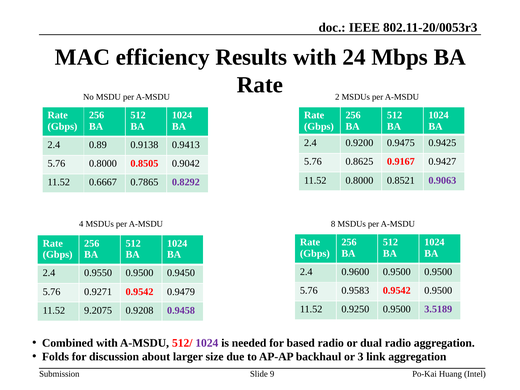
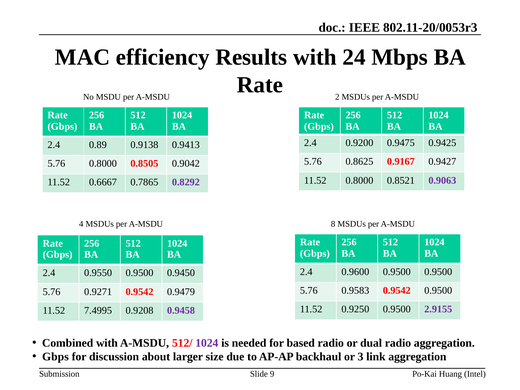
3.5189: 3.5189 -> 2.9155
9.2075: 9.2075 -> 7.4995
Folds at (55, 357): Folds -> Gbps
